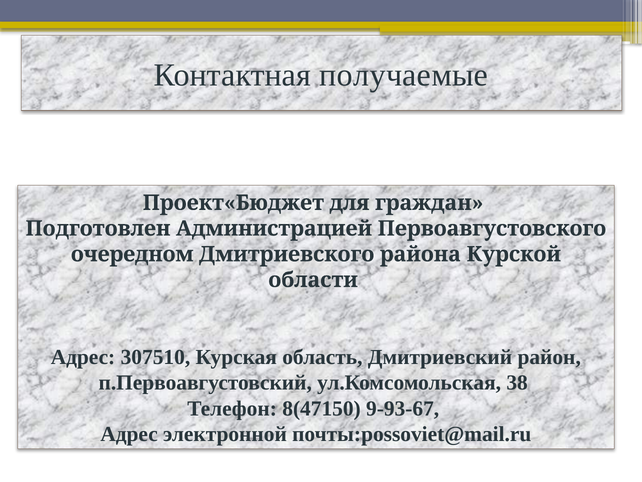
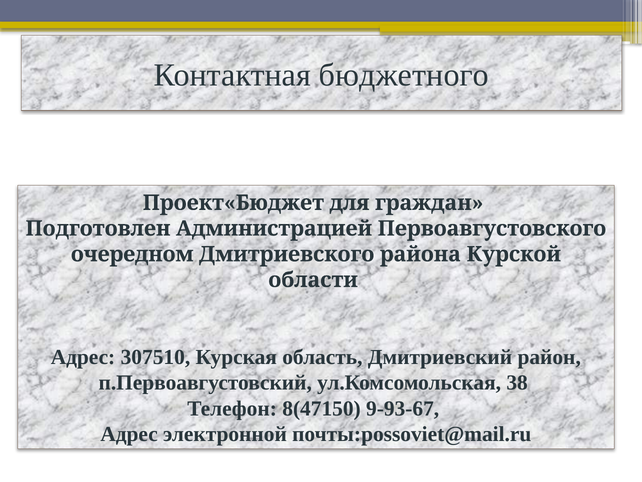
получаемые: получаемые -> бюджетного
